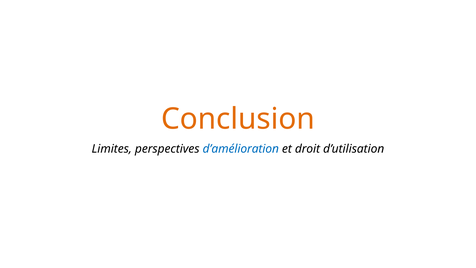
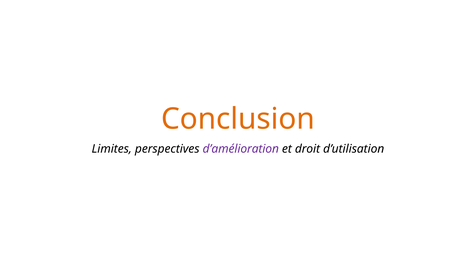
d’amélioration colour: blue -> purple
